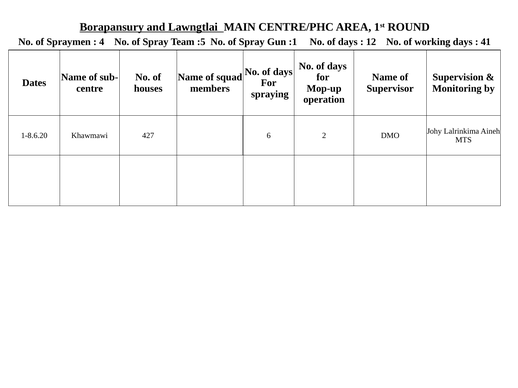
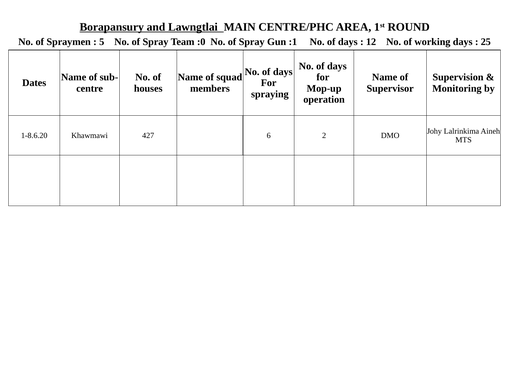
4: 4 -> 5
:5: :5 -> :0
41: 41 -> 25
